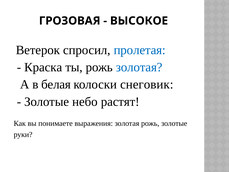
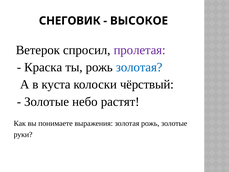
ГРОЗОВАЯ: ГРОЗОВАЯ -> СНЕГОВИК
пролетая colour: blue -> purple
белая: белая -> куста
снеговик: снеговик -> чёрствый
